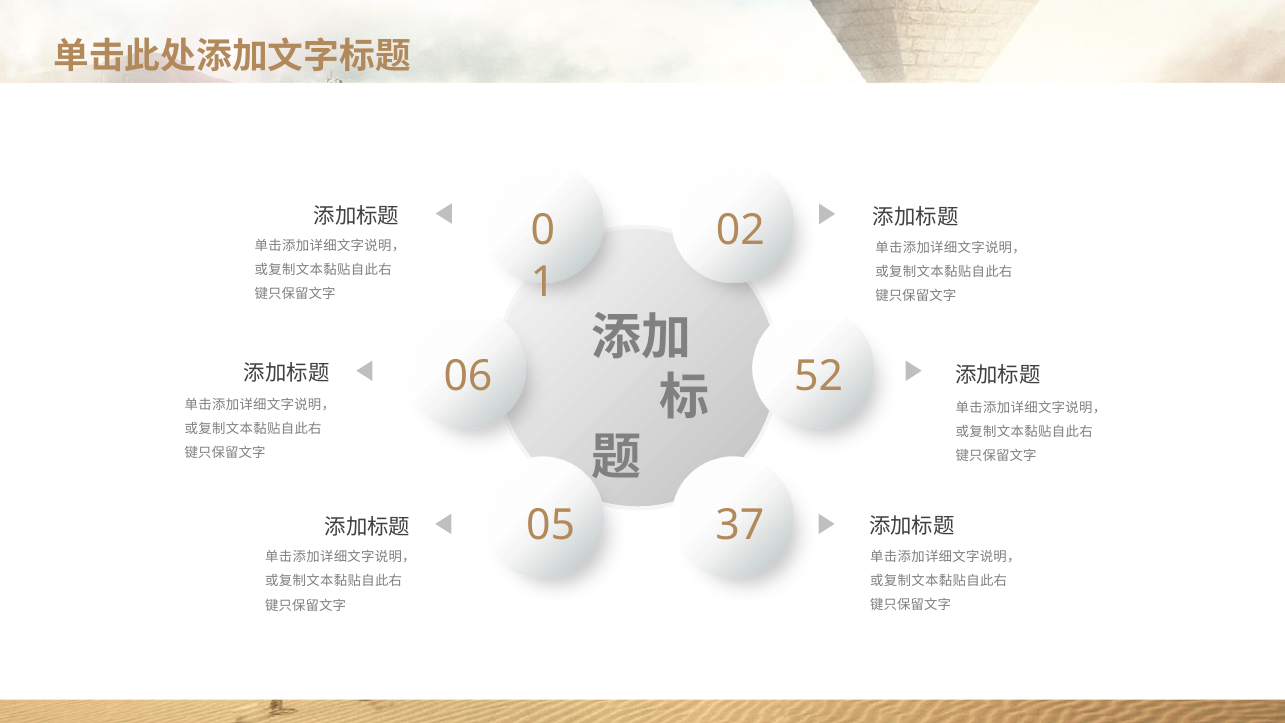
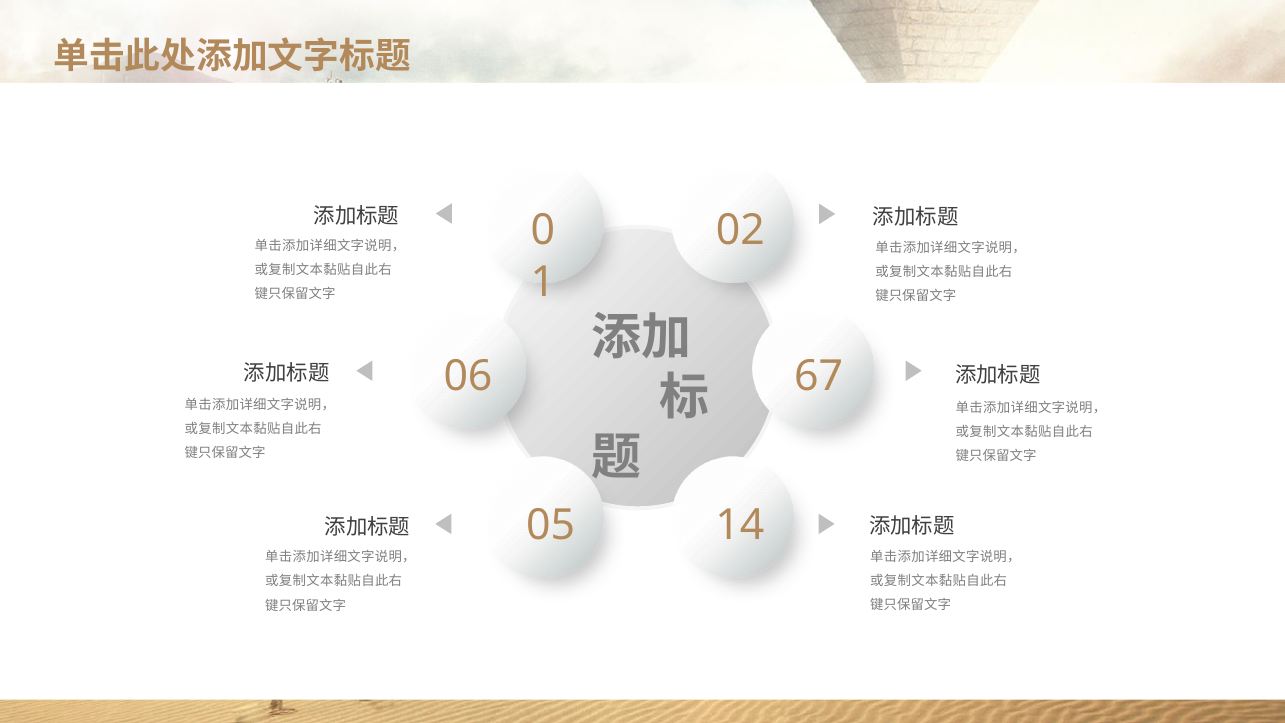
52: 52 -> 67
37: 37 -> 14
